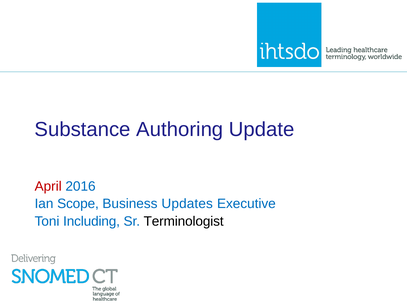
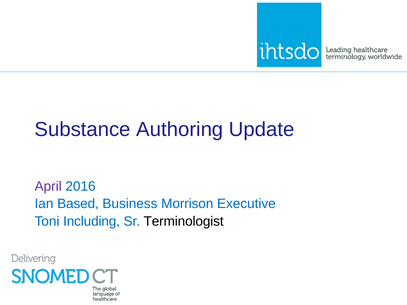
April colour: red -> purple
Scope: Scope -> Based
Updates: Updates -> Morrison
